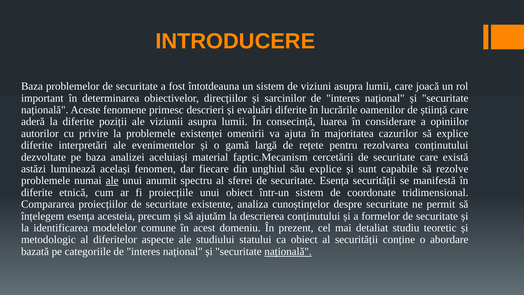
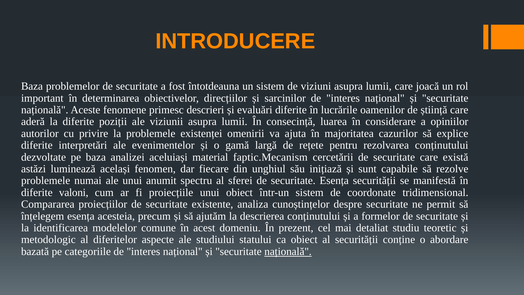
său explice: explice -> inițiază
ale at (112, 181) underline: present -> none
etnică: etnică -> valoni
